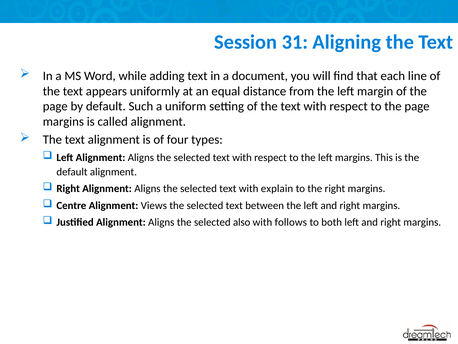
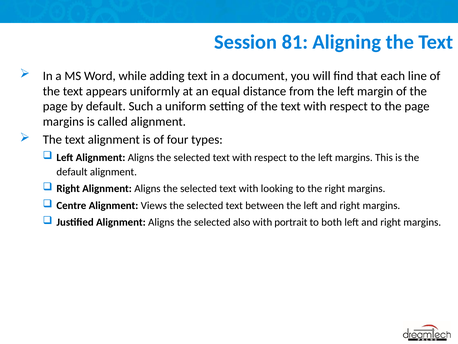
31: 31 -> 81
explain: explain -> looking
follows: follows -> portrait
